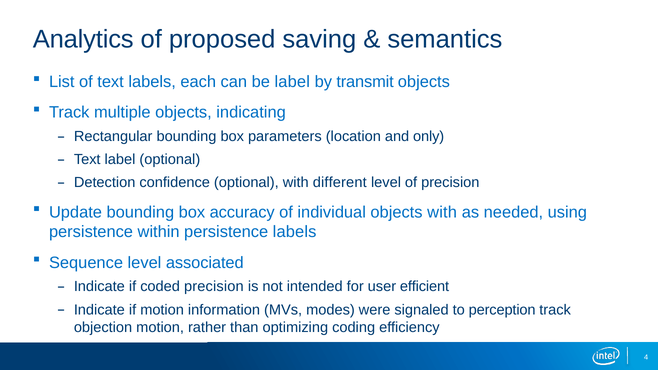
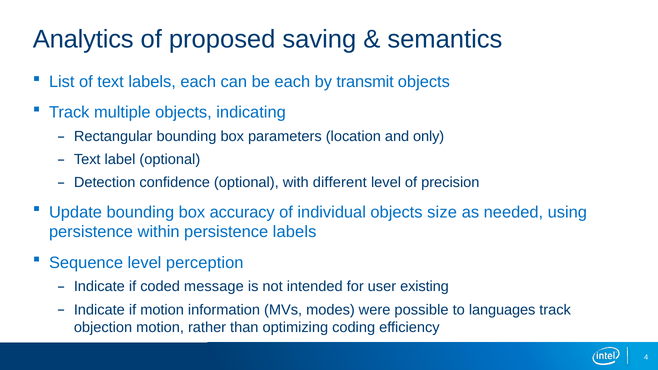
be label: label -> each
objects with: with -> size
associated: associated -> perception
coded precision: precision -> message
efficient: efficient -> existing
signaled: signaled -> possible
perception: perception -> languages
